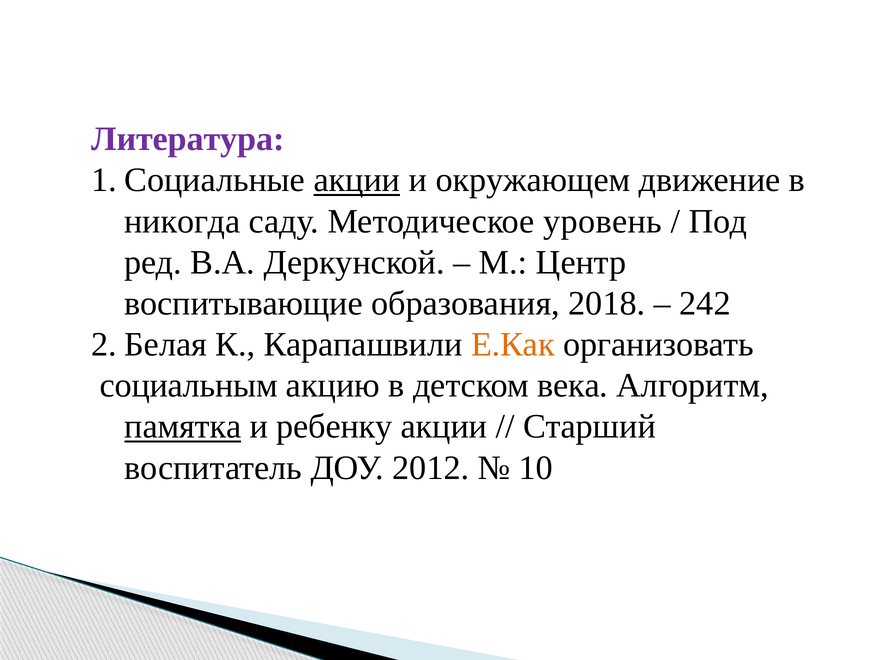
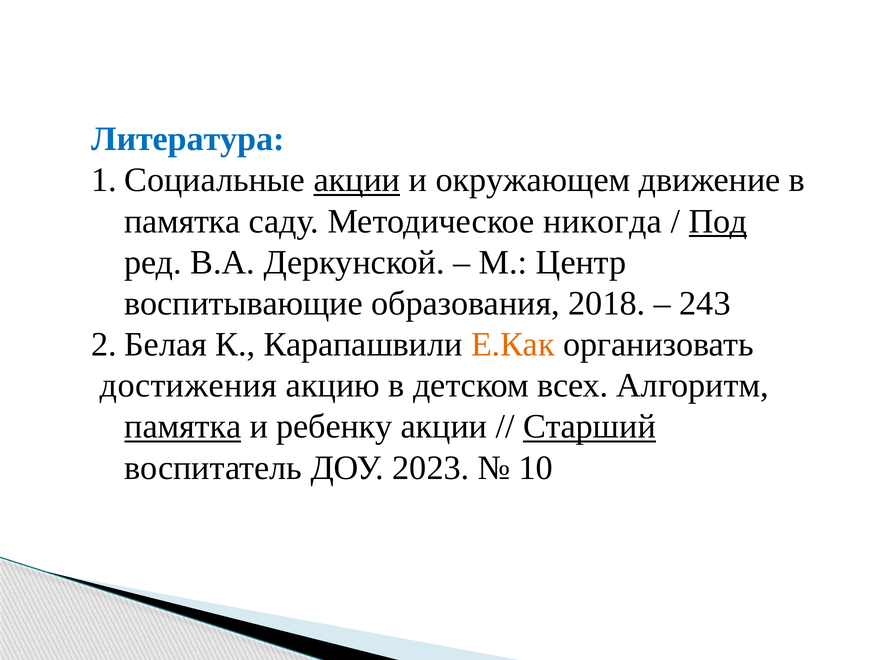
Литература colour: purple -> blue
никогда at (182, 221): никогда -> памятка
уровень: уровень -> никогда
Под underline: none -> present
242: 242 -> 243
социальным: социальным -> достижения
века: века -> всех
Старший underline: none -> present
2012: 2012 -> 2023
